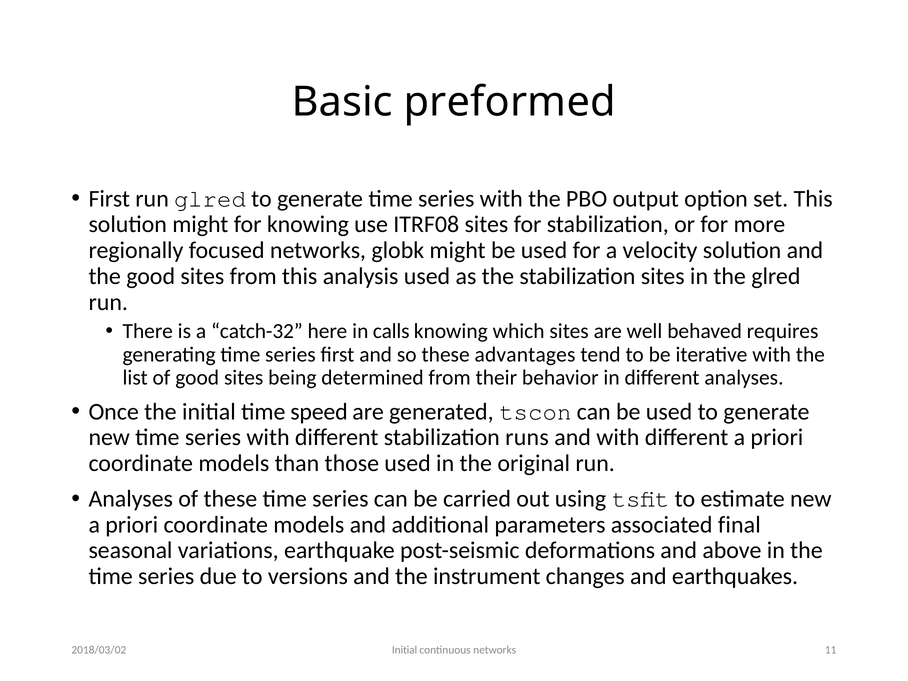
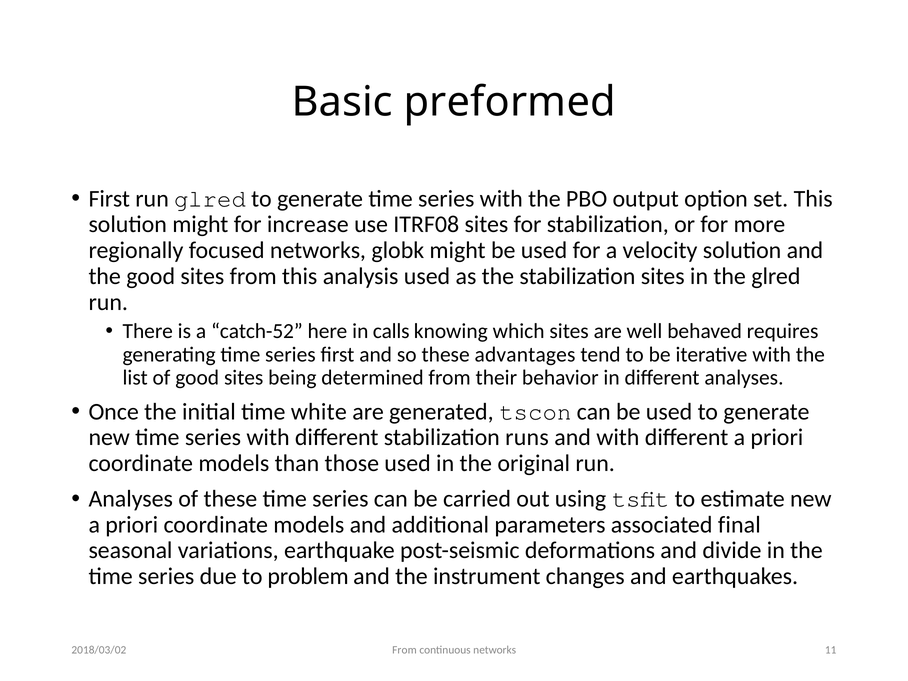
for knowing: knowing -> increase
catch-32: catch-32 -> catch-52
speed: speed -> white
above: above -> divide
versions: versions -> problem
Initial at (405, 650): Initial -> From
